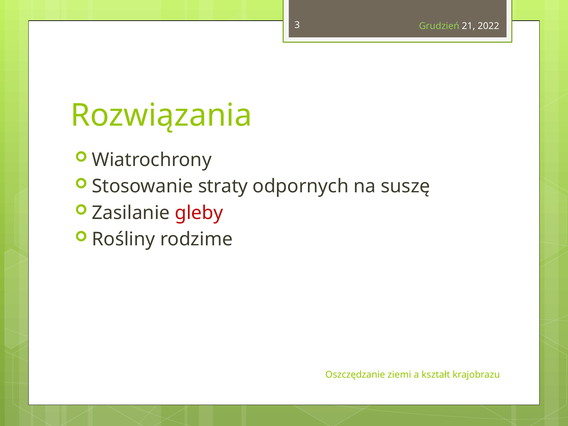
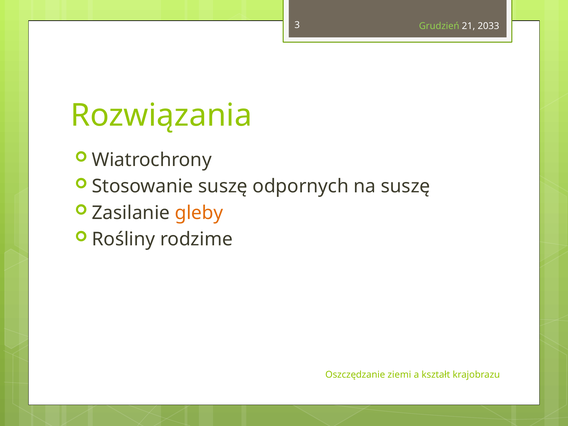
2022: 2022 -> 2033
Stosowanie straty: straty -> suszę
gleby colour: red -> orange
